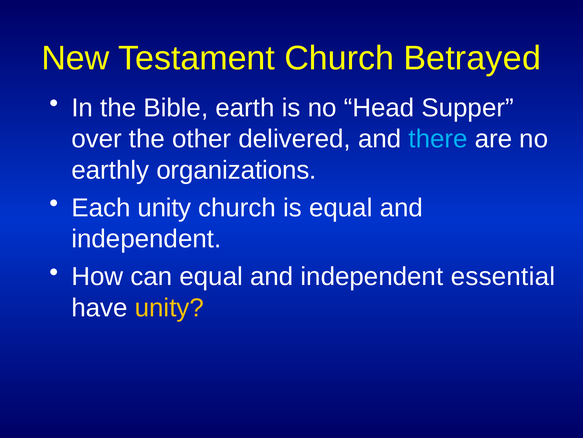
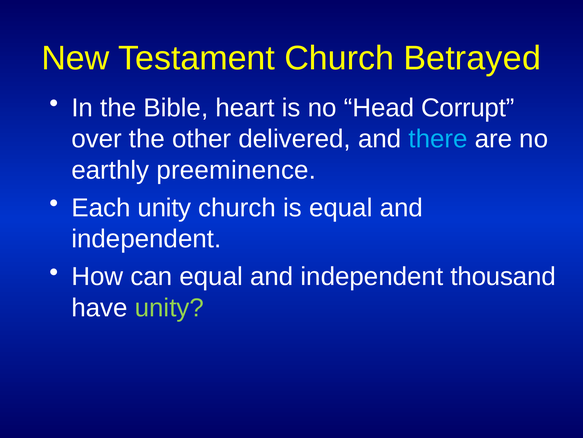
earth: earth -> heart
Supper: Supper -> Corrupt
organizations: organizations -> preeminence
essential: essential -> thousand
unity at (169, 307) colour: yellow -> light green
